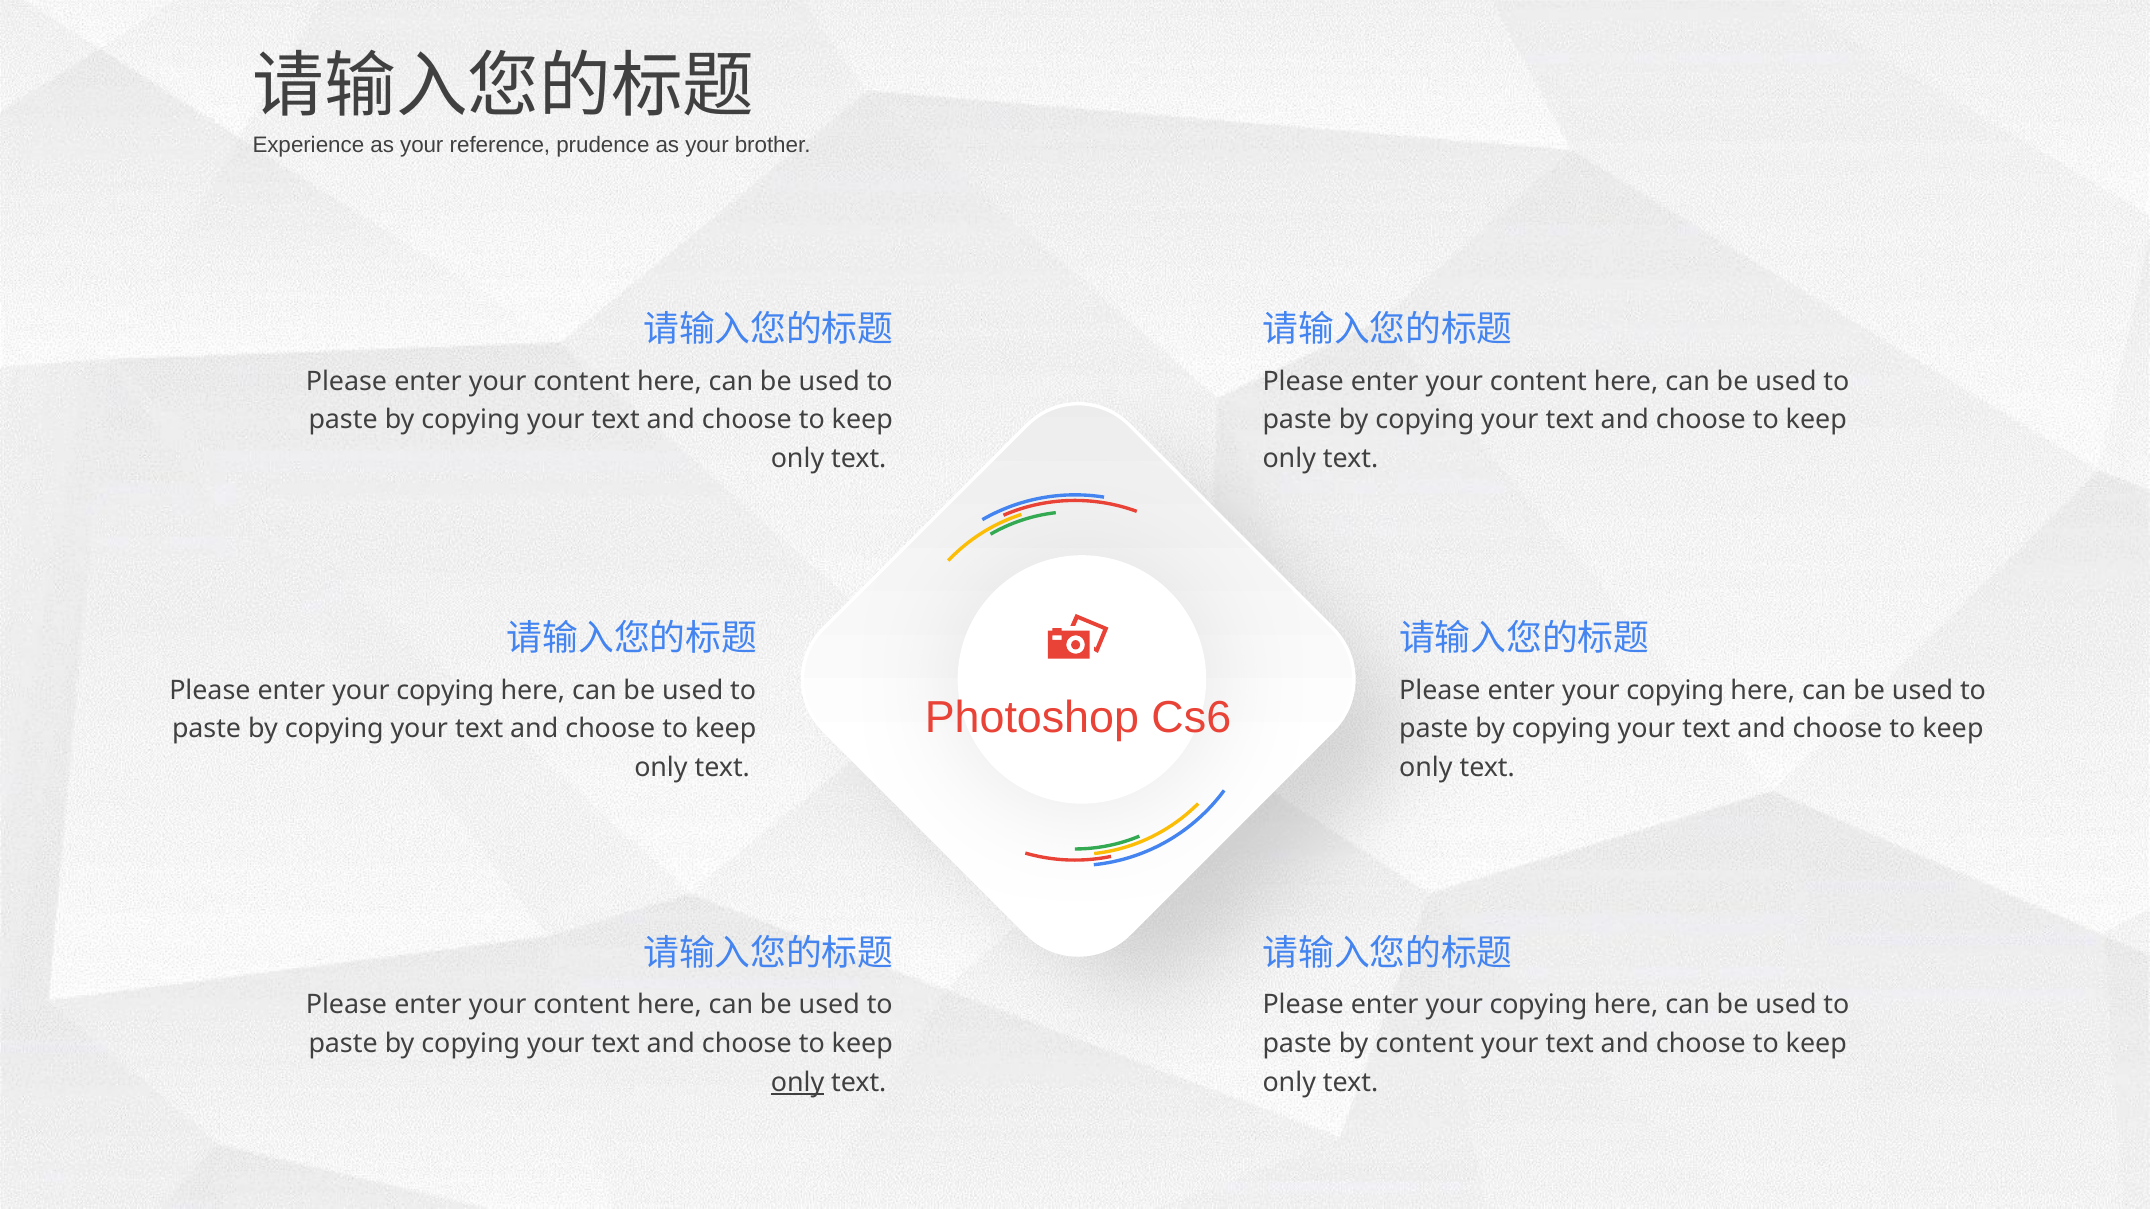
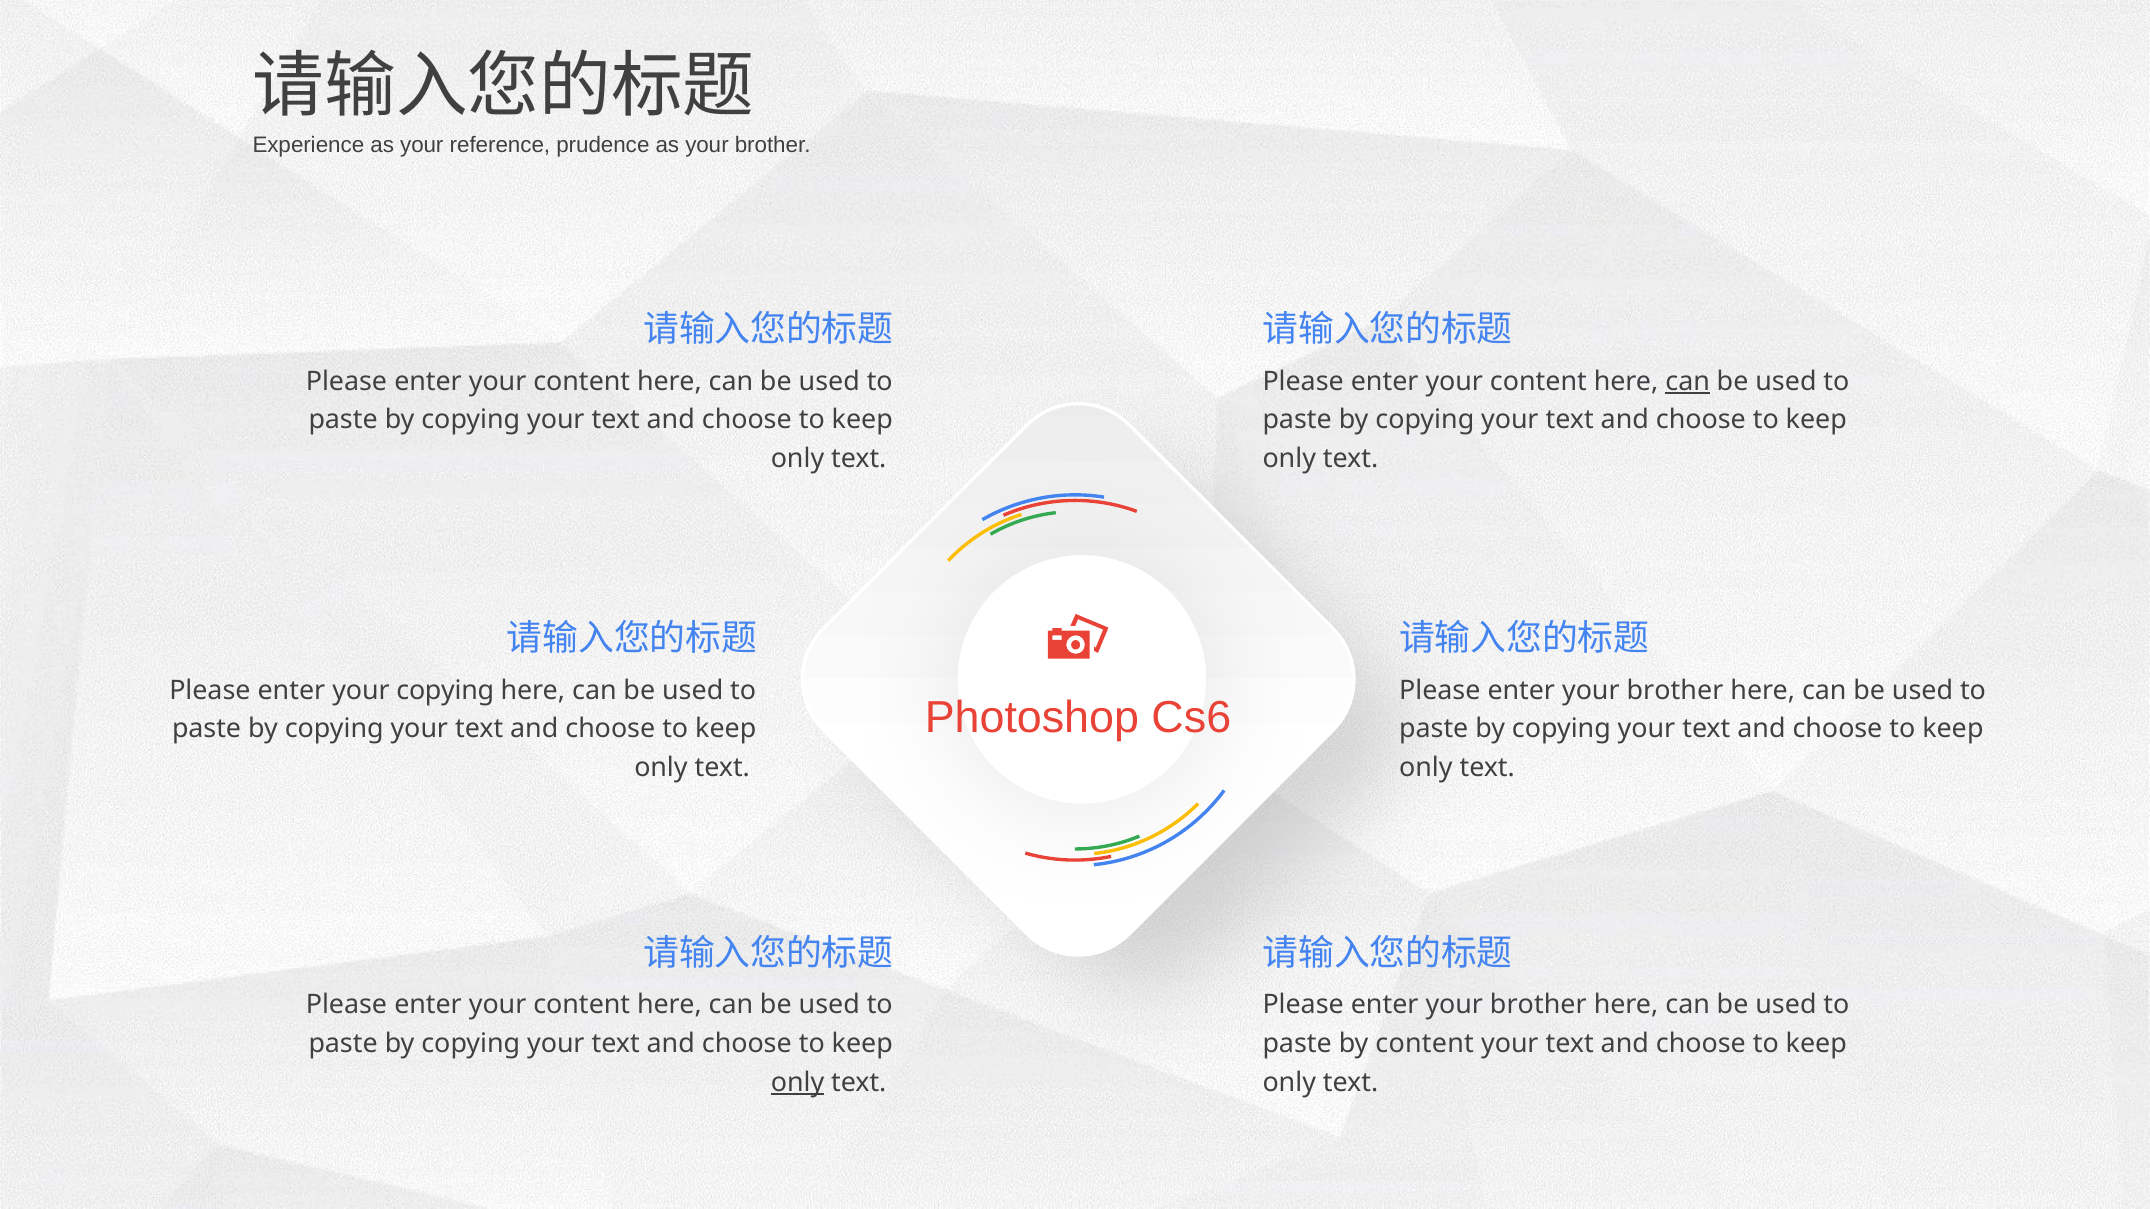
can at (1688, 381) underline: none -> present
copying at (1675, 690): copying -> brother
copying at (1539, 1005): copying -> brother
